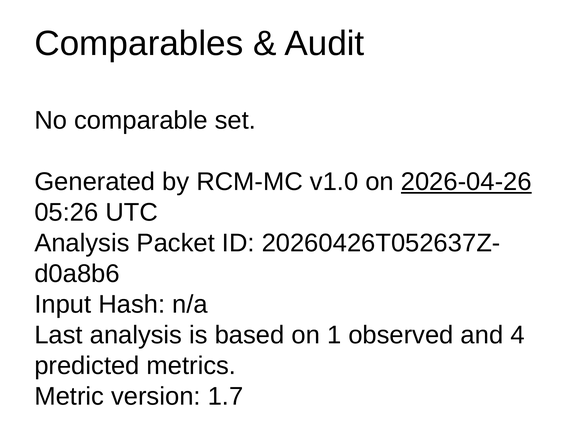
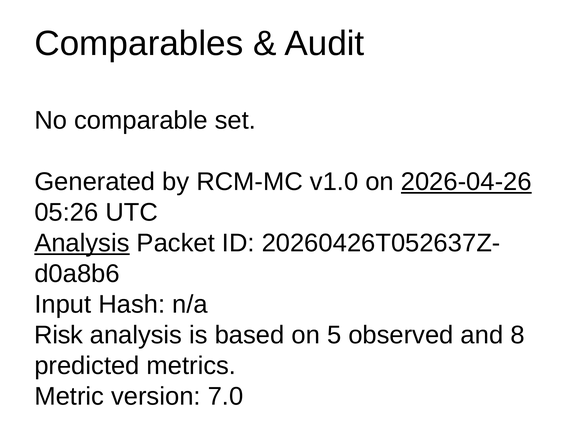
Analysis at (82, 243) underline: none -> present
Last: Last -> Risk
1: 1 -> 5
4: 4 -> 8
1.7: 1.7 -> 7.0
